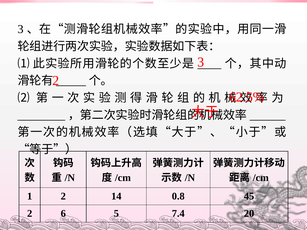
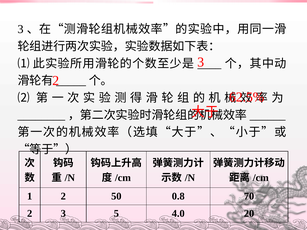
14: 14 -> 50
45: 45 -> 70
2 6: 6 -> 3
7.4: 7.4 -> 4.0
